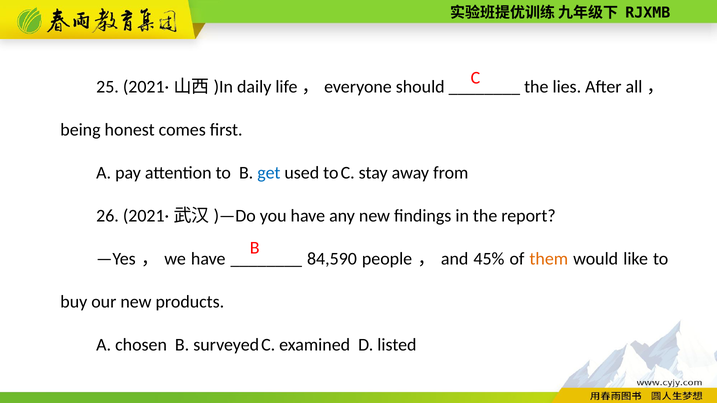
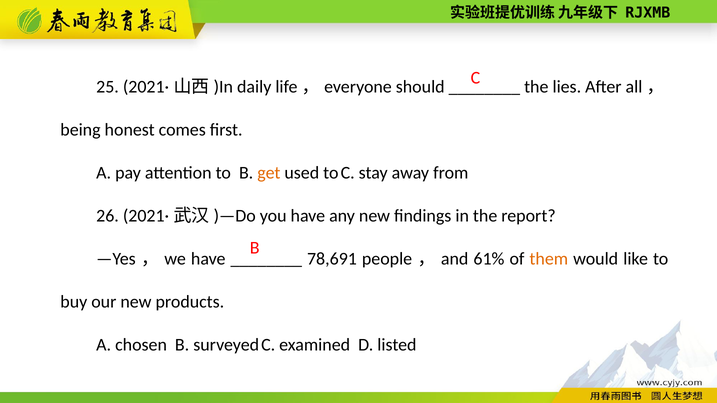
get colour: blue -> orange
84,590: 84,590 -> 78,691
45%: 45% -> 61%
